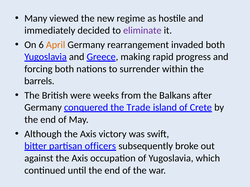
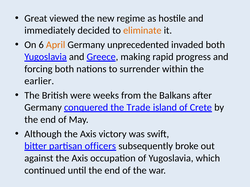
Many: Many -> Great
eliminate colour: purple -> orange
rearrangement: rearrangement -> unprecedented
barrels: barrels -> earlier
